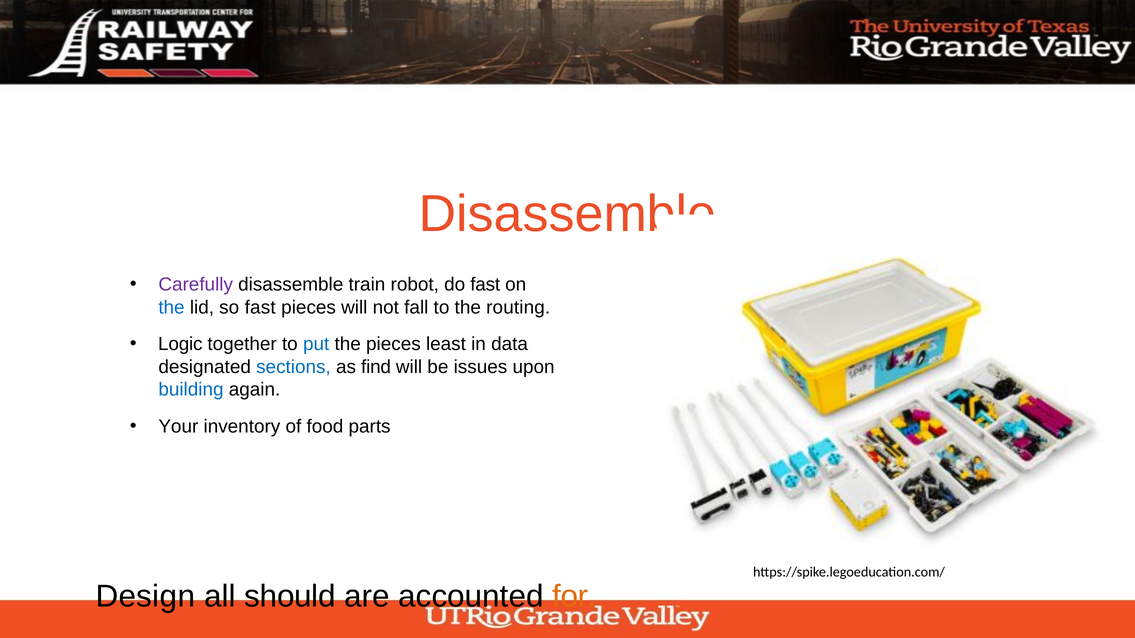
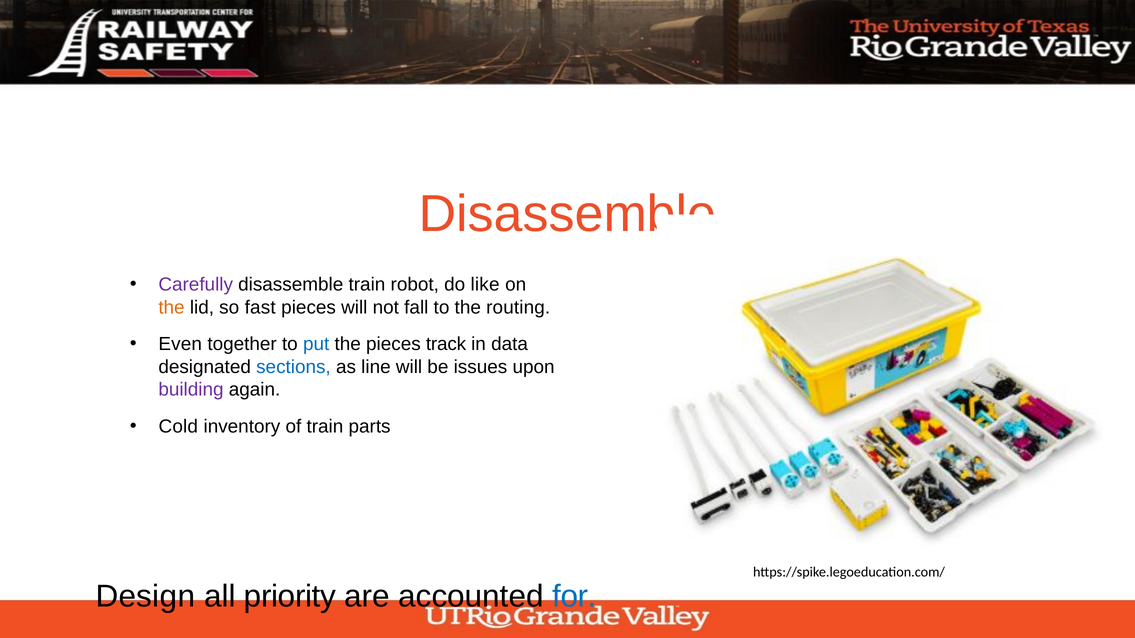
do fast: fast -> like
the at (172, 308) colour: blue -> orange
Logic: Logic -> Even
least: least -> track
find: find -> line
building colour: blue -> purple
Your: Your -> Cold
of food: food -> train
should: should -> priority
for colour: orange -> blue
